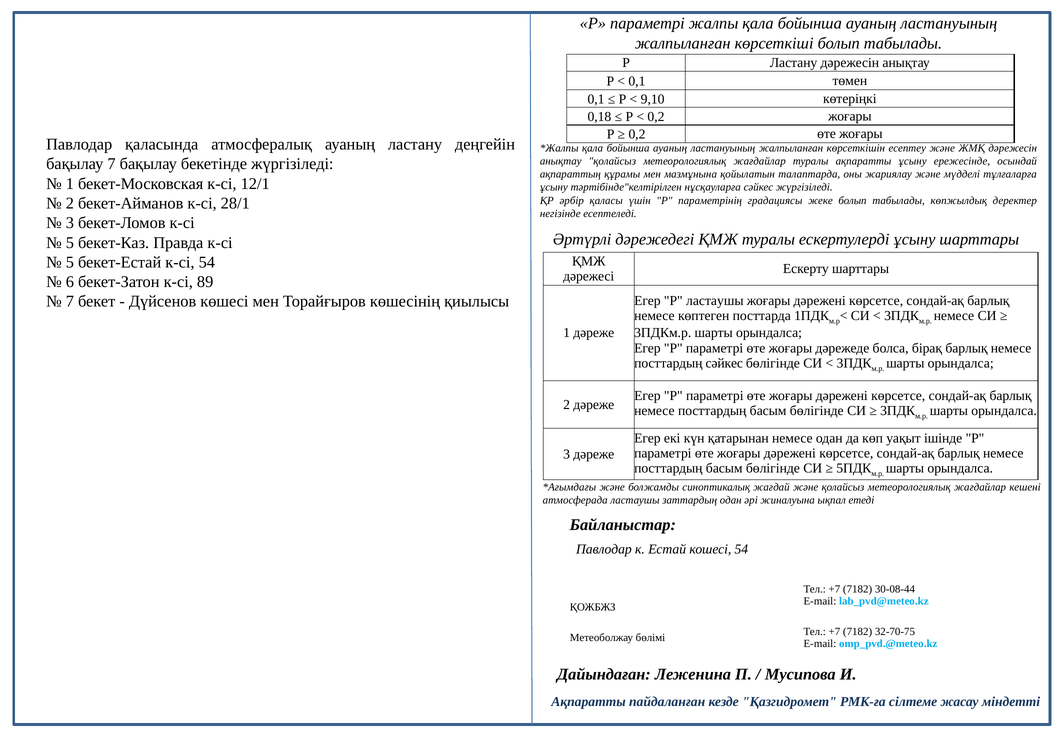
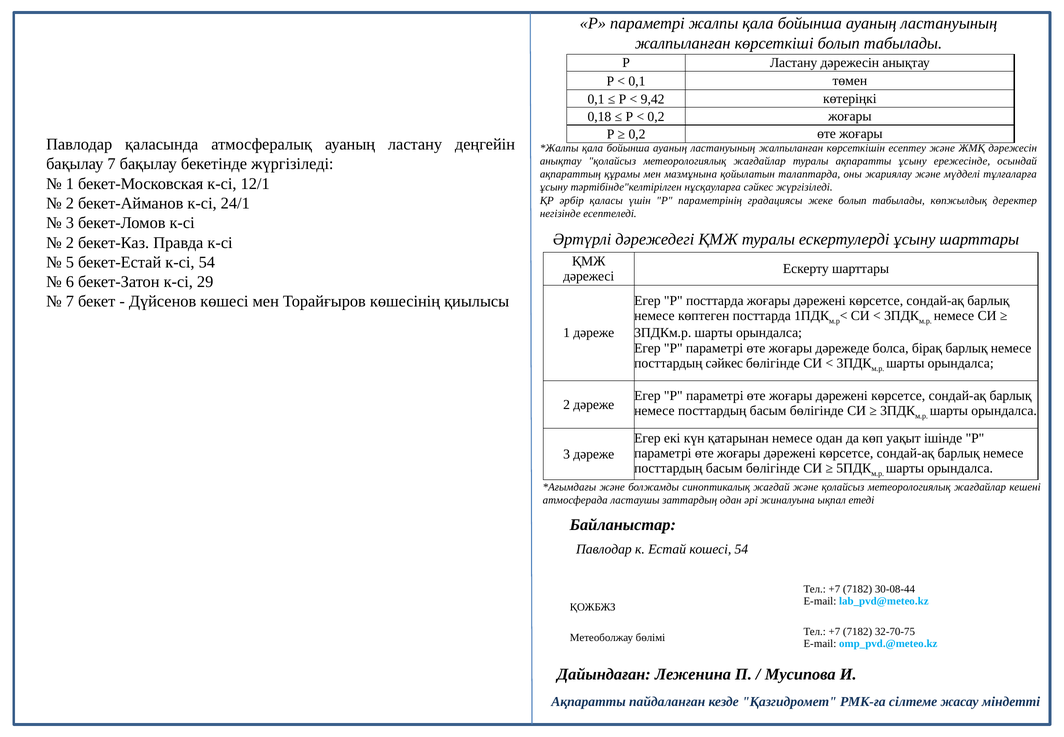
9,10: 9,10 -> 9,42
28/1: 28/1 -> 24/1
5 at (70, 242): 5 -> 2
89: 89 -> 29
Р ластаушы: ластаушы -> посттарда
